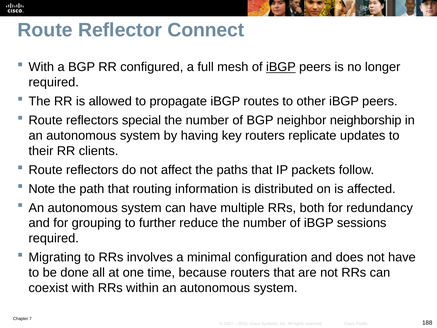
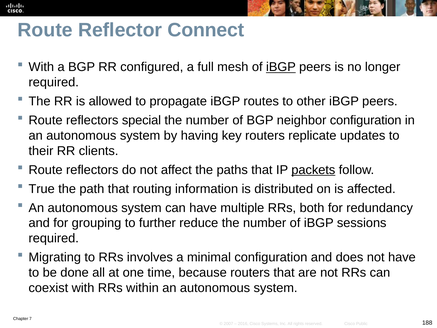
neighbor neighborship: neighborship -> configuration
packets underline: none -> present
Note: Note -> True
